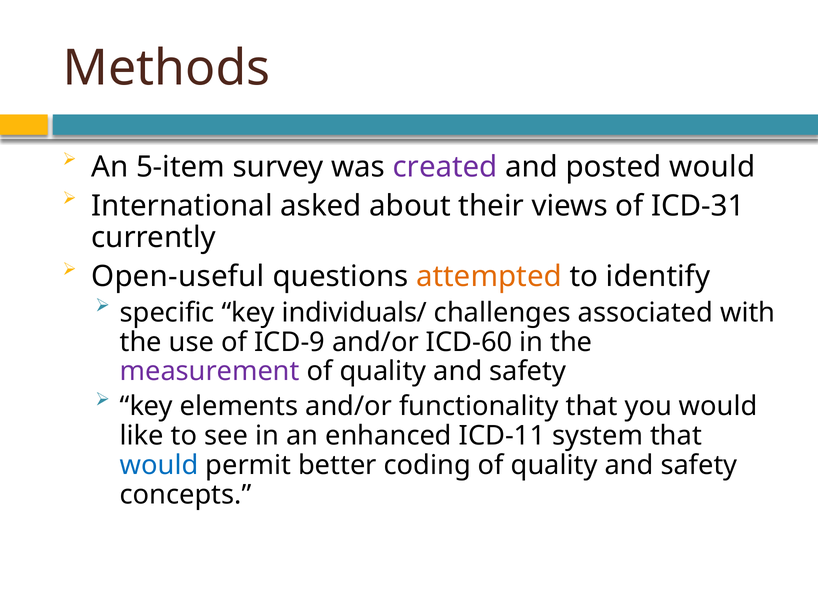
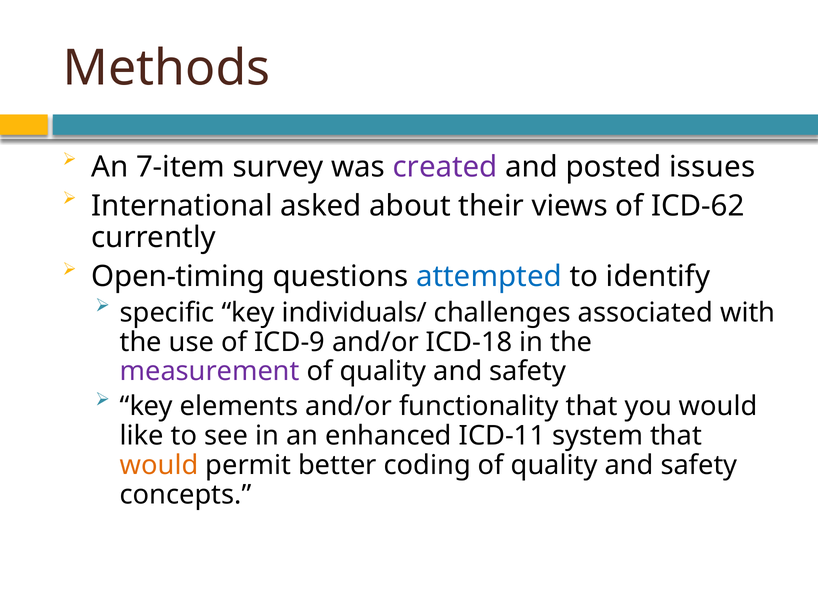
5-item: 5-item -> 7-item
posted would: would -> issues
ICD-31: ICD-31 -> ICD-62
Open-useful: Open-useful -> Open-timing
attempted colour: orange -> blue
ICD-60: ICD-60 -> ICD-18
would at (159, 466) colour: blue -> orange
